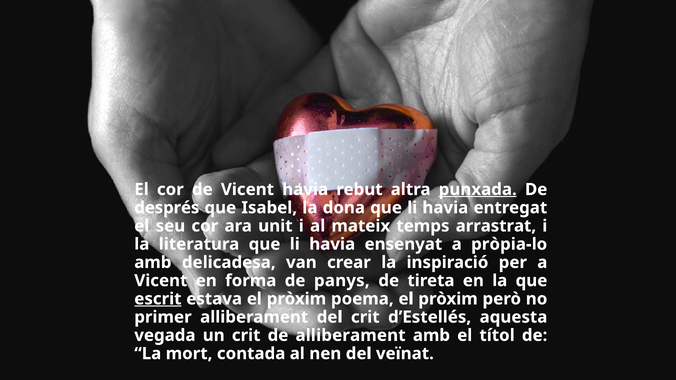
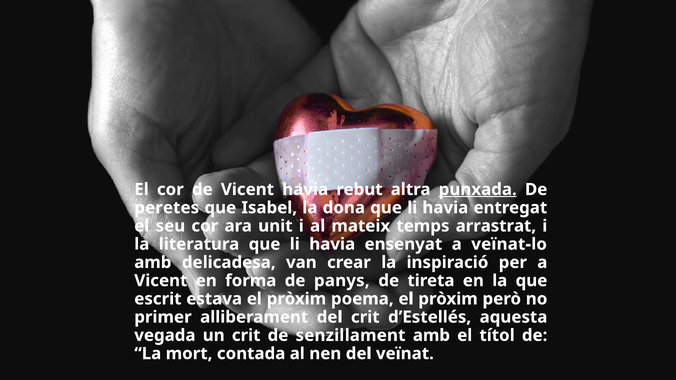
després: després -> peretes
pròpia-lo: pròpia-lo -> veïnat-lo
escrit underline: present -> none
de alliberament: alliberament -> senzillament
